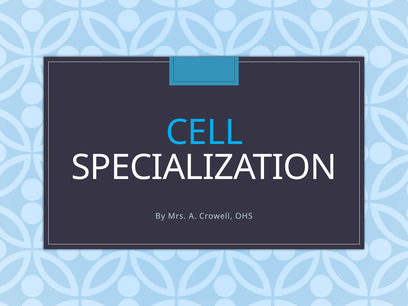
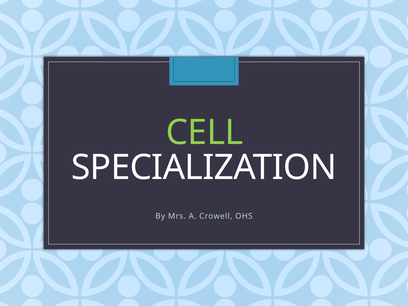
CELL colour: light blue -> light green
